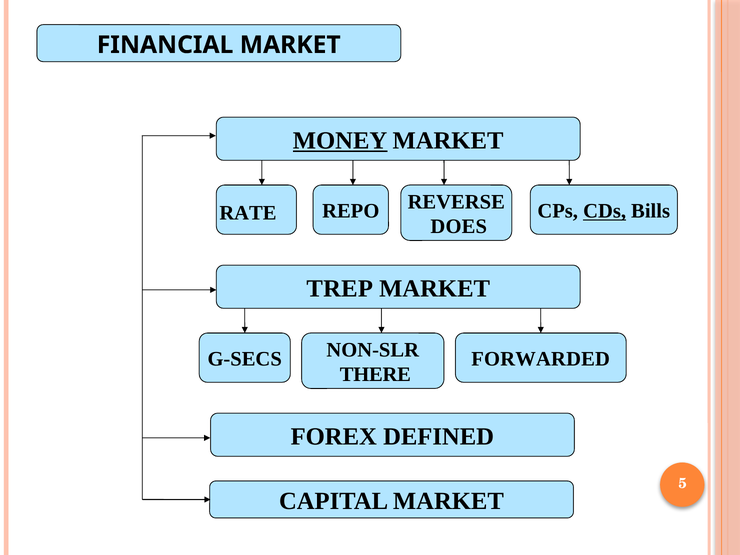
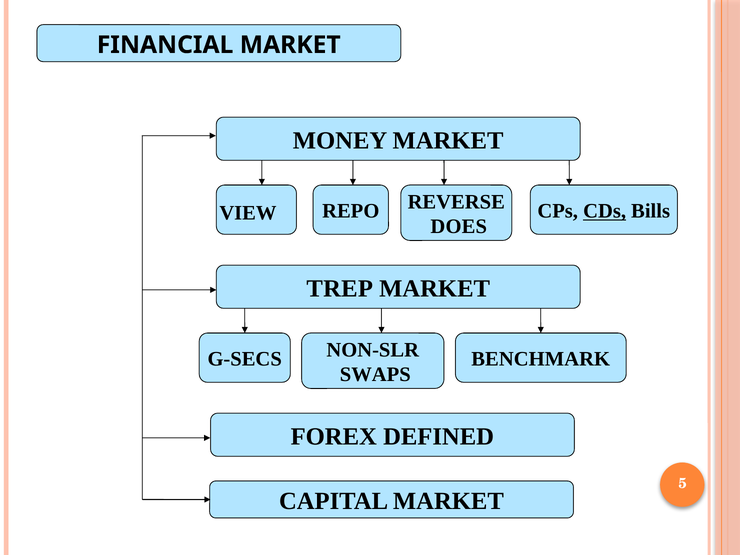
MONEY underline: present -> none
RATE: RATE -> VIEW
FORWARDED: FORWARDED -> BENCHMARK
THERE: THERE -> SWAPS
